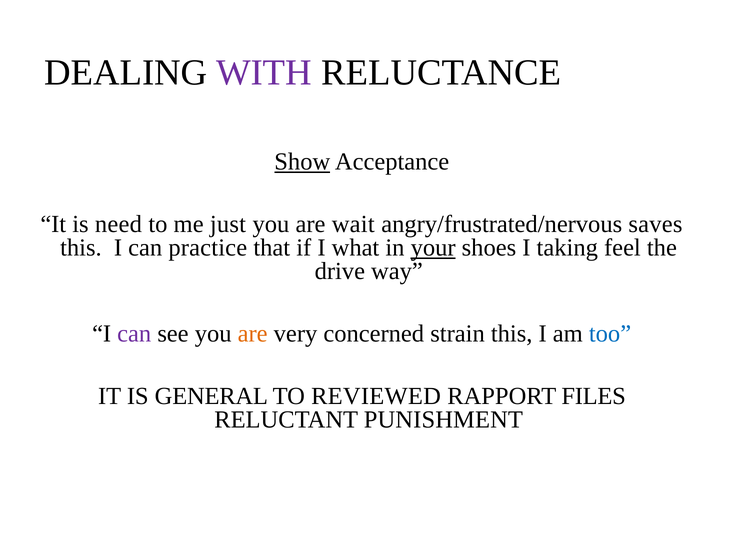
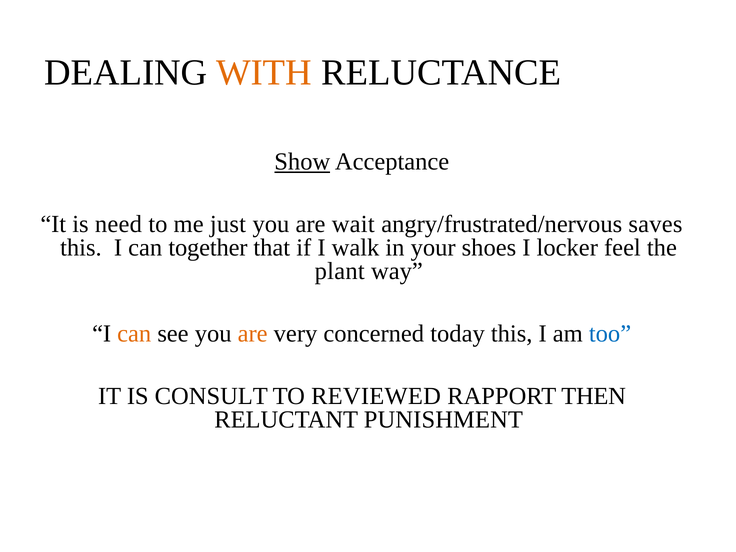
WITH colour: purple -> orange
practice: practice -> together
what: what -> walk
your underline: present -> none
taking: taking -> locker
drive: drive -> plant
can at (134, 334) colour: purple -> orange
strain: strain -> today
GENERAL: GENERAL -> CONSULT
FILES: FILES -> THEN
